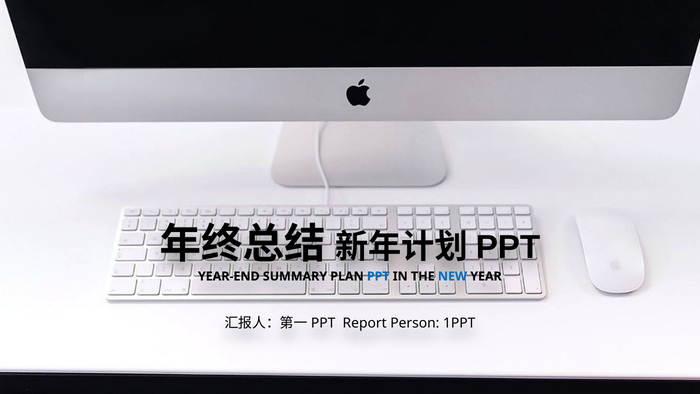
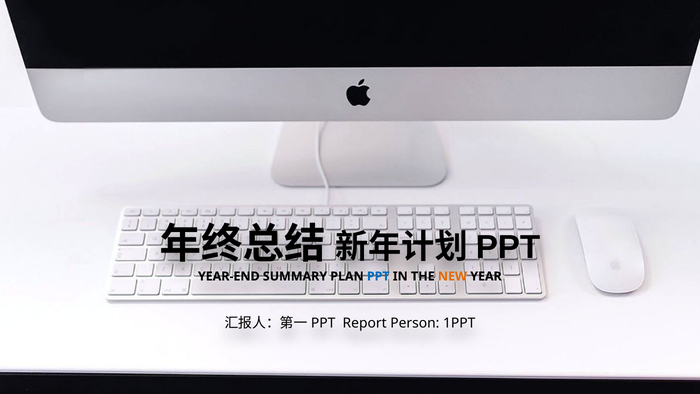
NEW colour: blue -> orange
